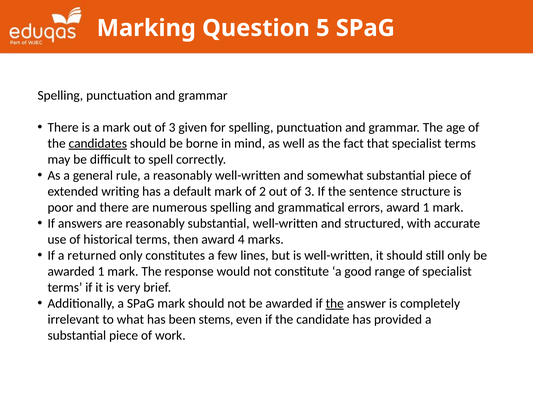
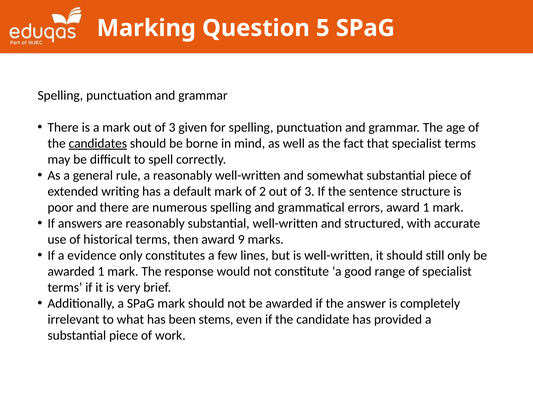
4: 4 -> 9
returned: returned -> evidence
the at (335, 303) underline: present -> none
